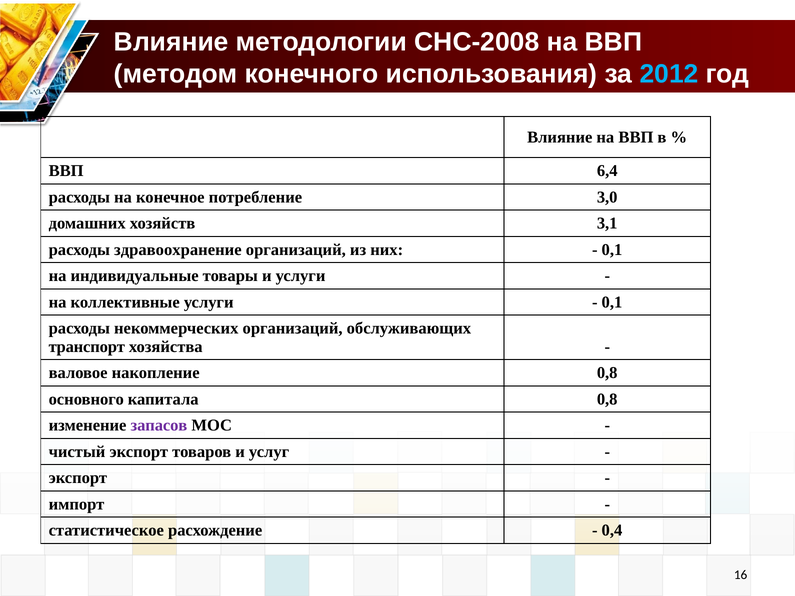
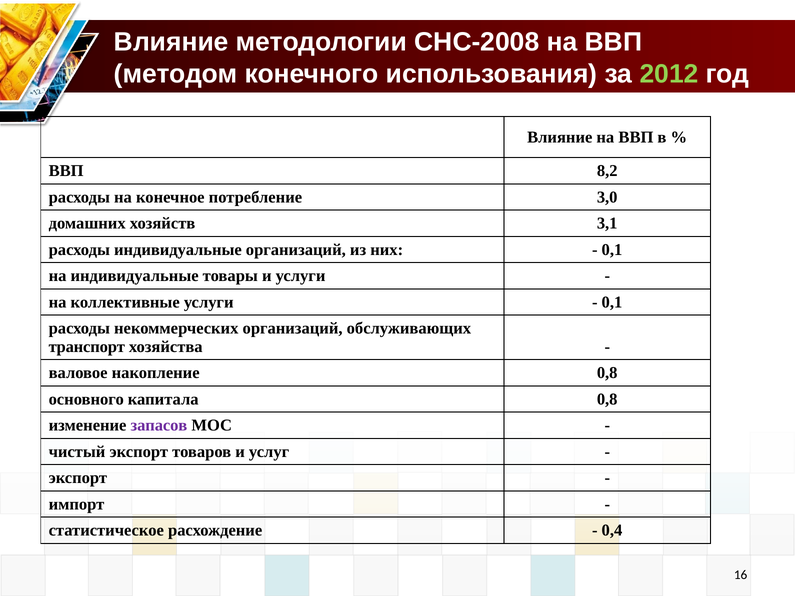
2012 colour: light blue -> light green
6,4: 6,4 -> 8,2
расходы здравоохранение: здравоохранение -> индивидуальные
